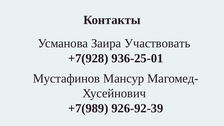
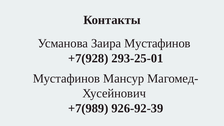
Заира Участвовать: Участвовать -> Мустафинов
936-25-01: 936-25-01 -> 293-25-01
